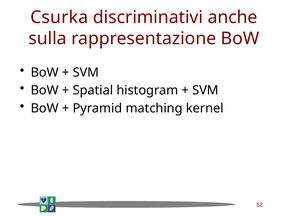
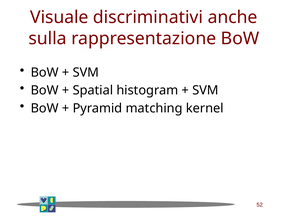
Csurka: Csurka -> Visuale
